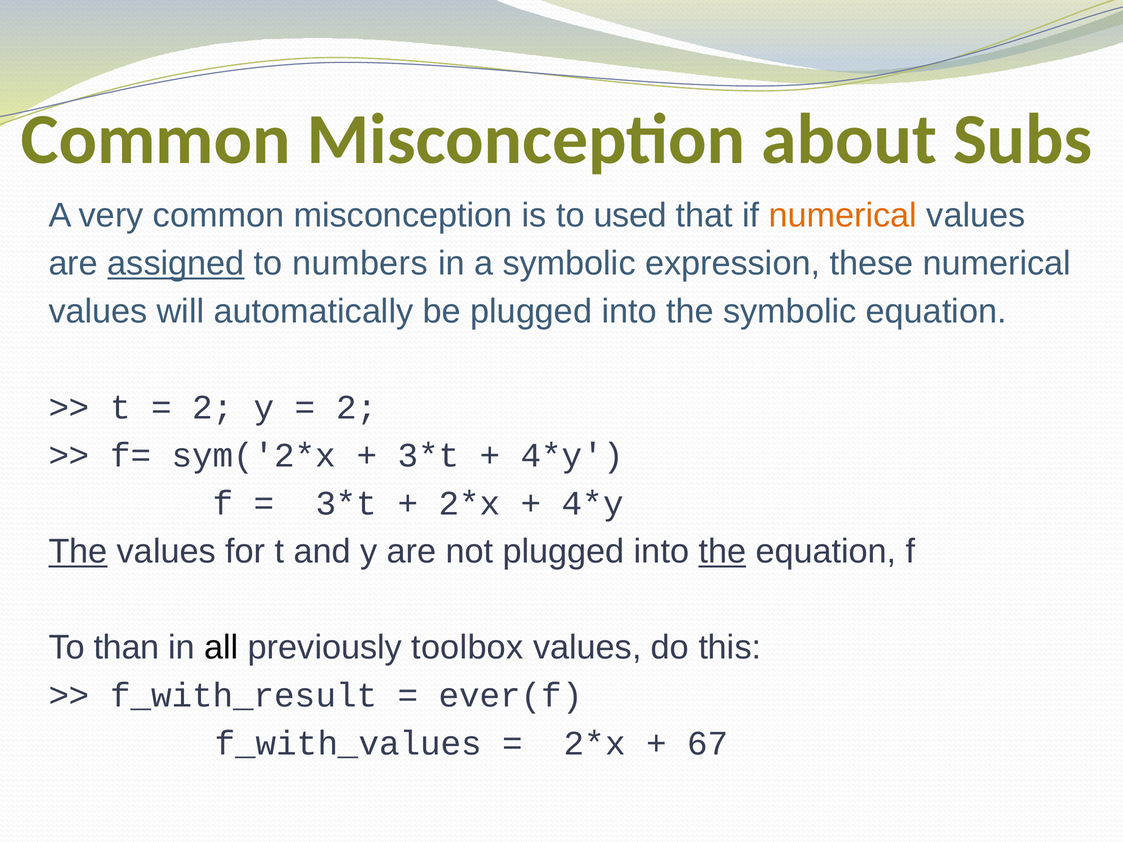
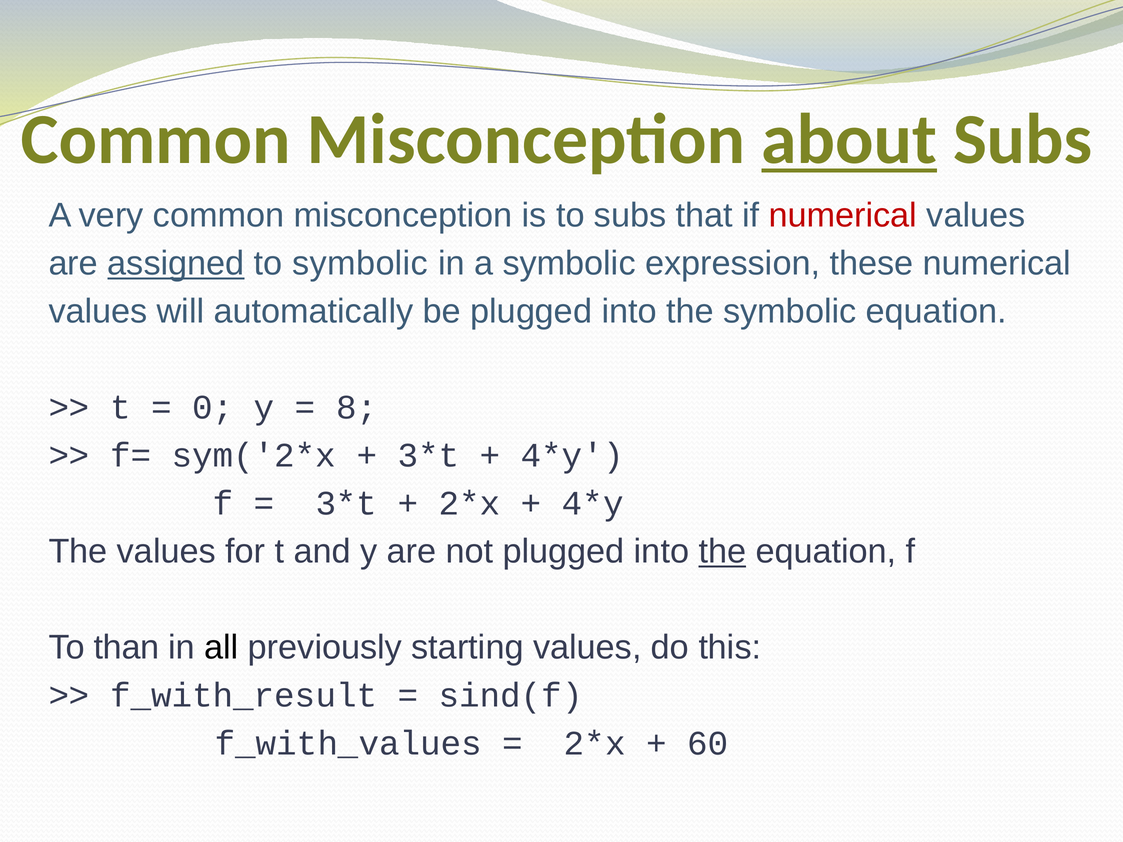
about underline: none -> present
to used: used -> subs
numerical at (843, 216) colour: orange -> red
to numbers: numbers -> symbolic
2 at (213, 408): 2 -> 0
2 at (357, 408): 2 -> 8
The at (78, 552) underline: present -> none
toolbox: toolbox -> starting
ever(f: ever(f -> sind(f
67: 67 -> 60
